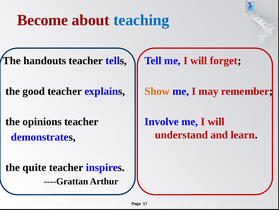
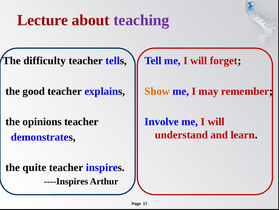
Become: Become -> Lecture
teaching colour: blue -> purple
handouts: handouts -> difficulty
----Grattan: ----Grattan -> ----Inspires
